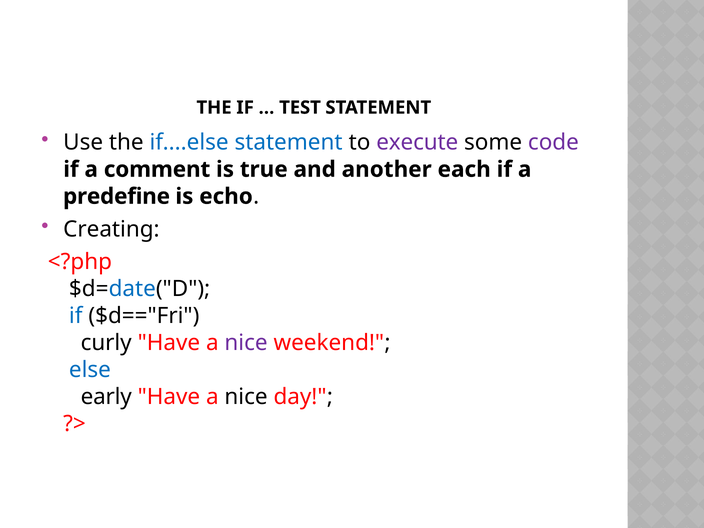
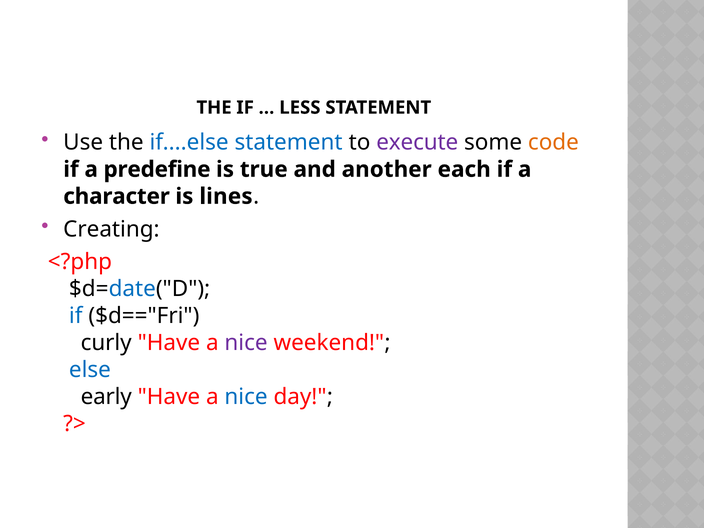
TEST: TEST -> LESS
code colour: purple -> orange
comment: comment -> predefine
predefine: predefine -> character
echo: echo -> lines
nice at (246, 397) colour: black -> blue
